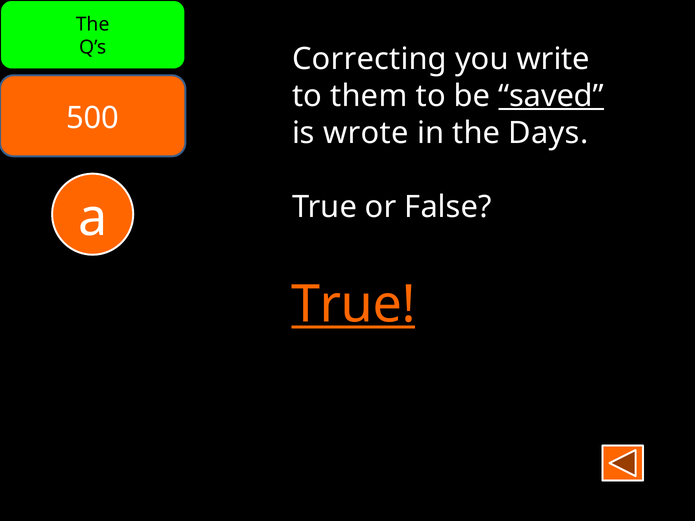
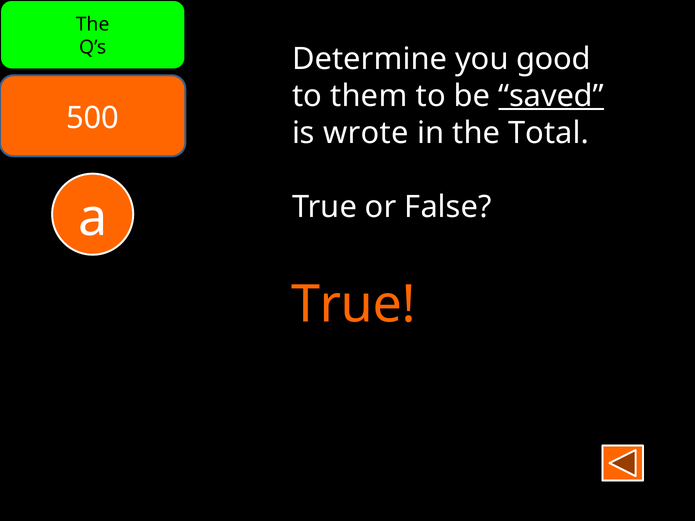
Correcting: Correcting -> Determine
write: write -> good
Days: Days -> Total
True at (354, 305) underline: present -> none
